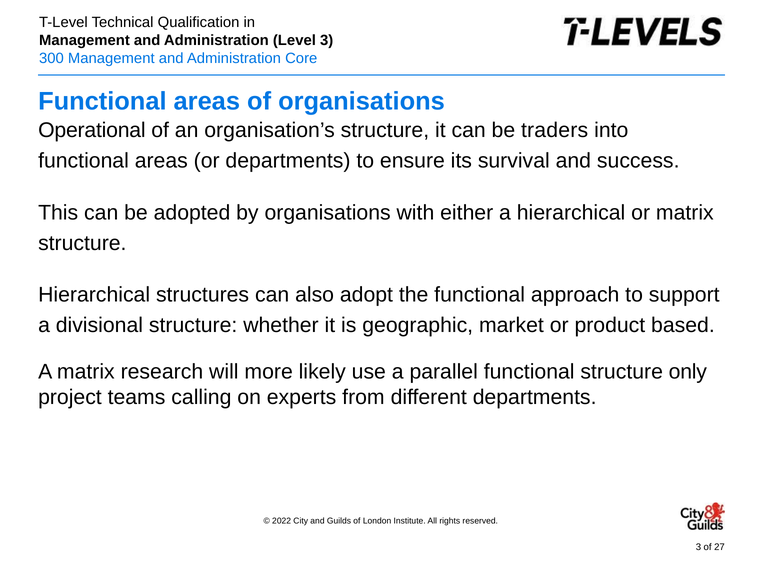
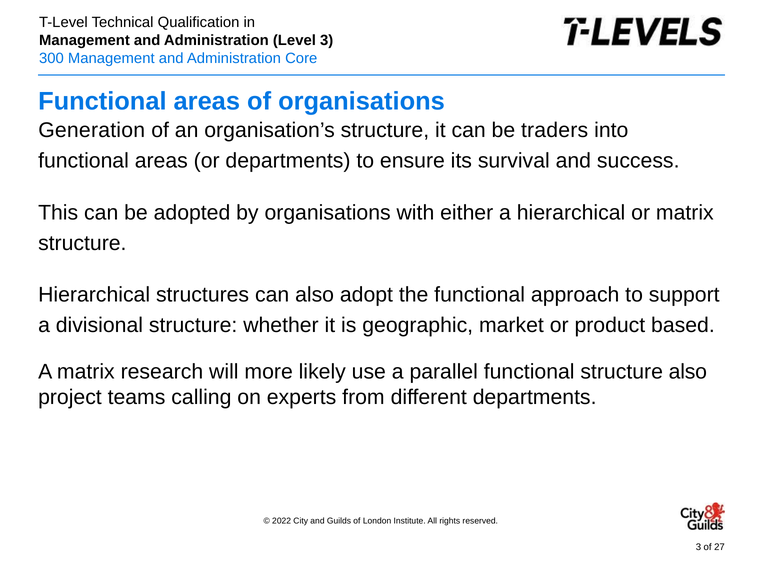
Operational: Operational -> Generation
structure only: only -> also
